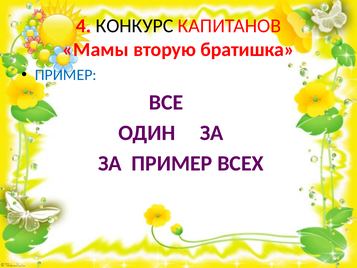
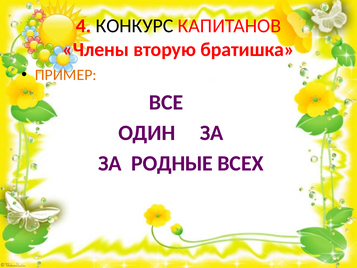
Мамы: Мамы -> Члены
ПРИМЕР at (66, 75) colour: blue -> orange
ЗА ПРИМЕР: ПРИМЕР -> РОДНЫЕ
